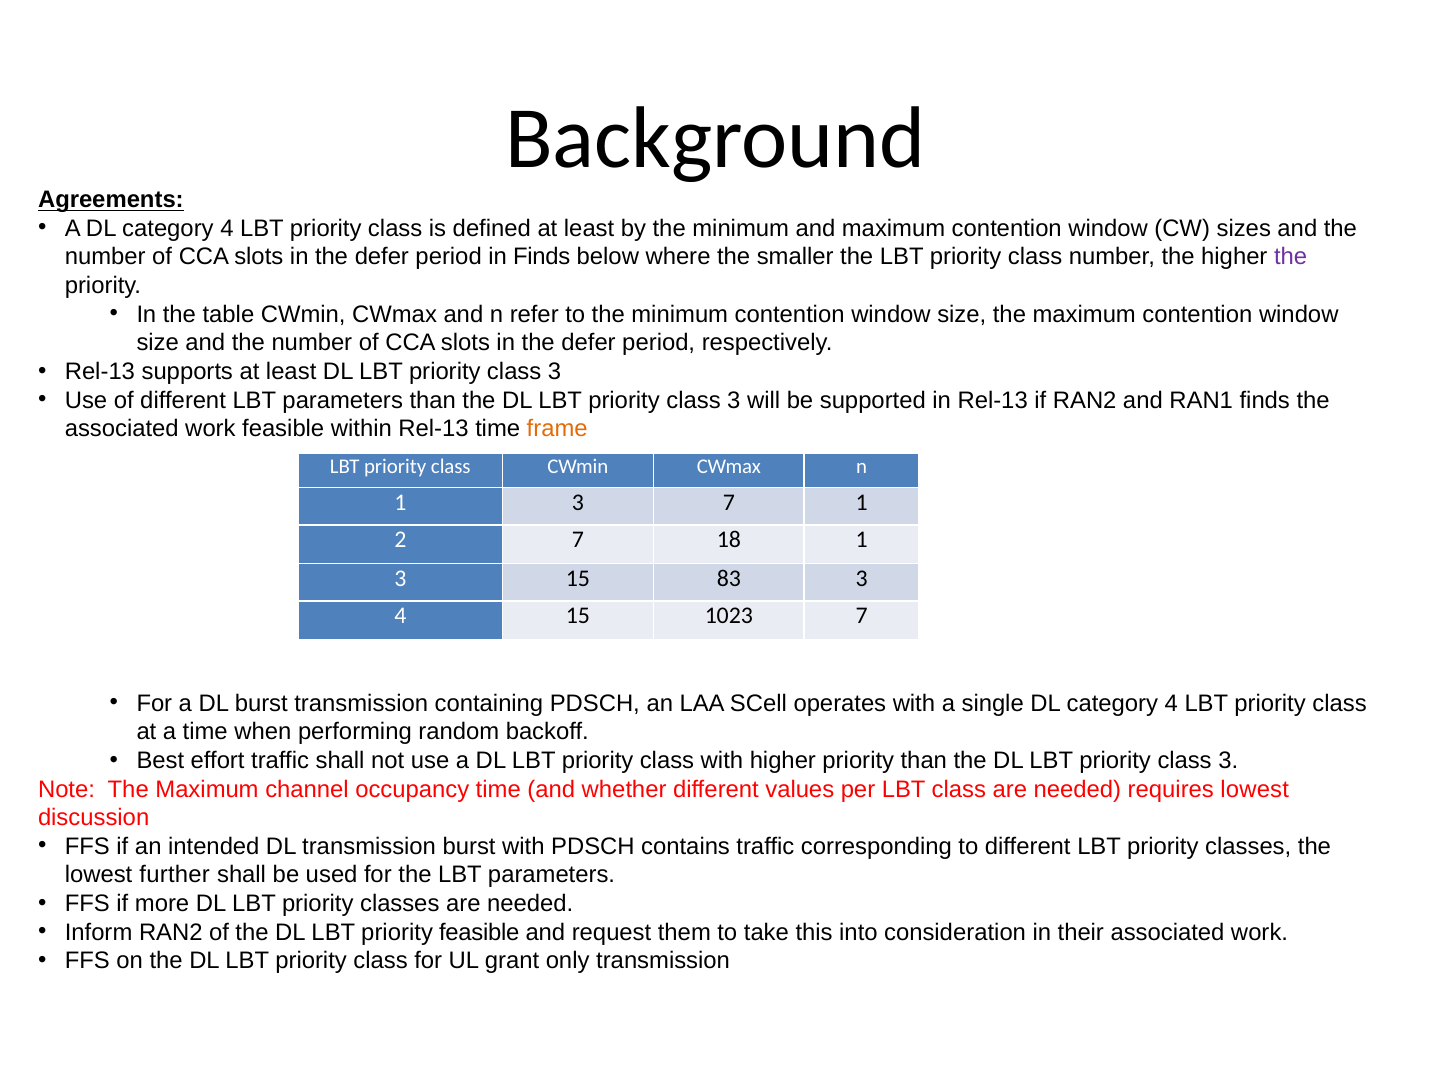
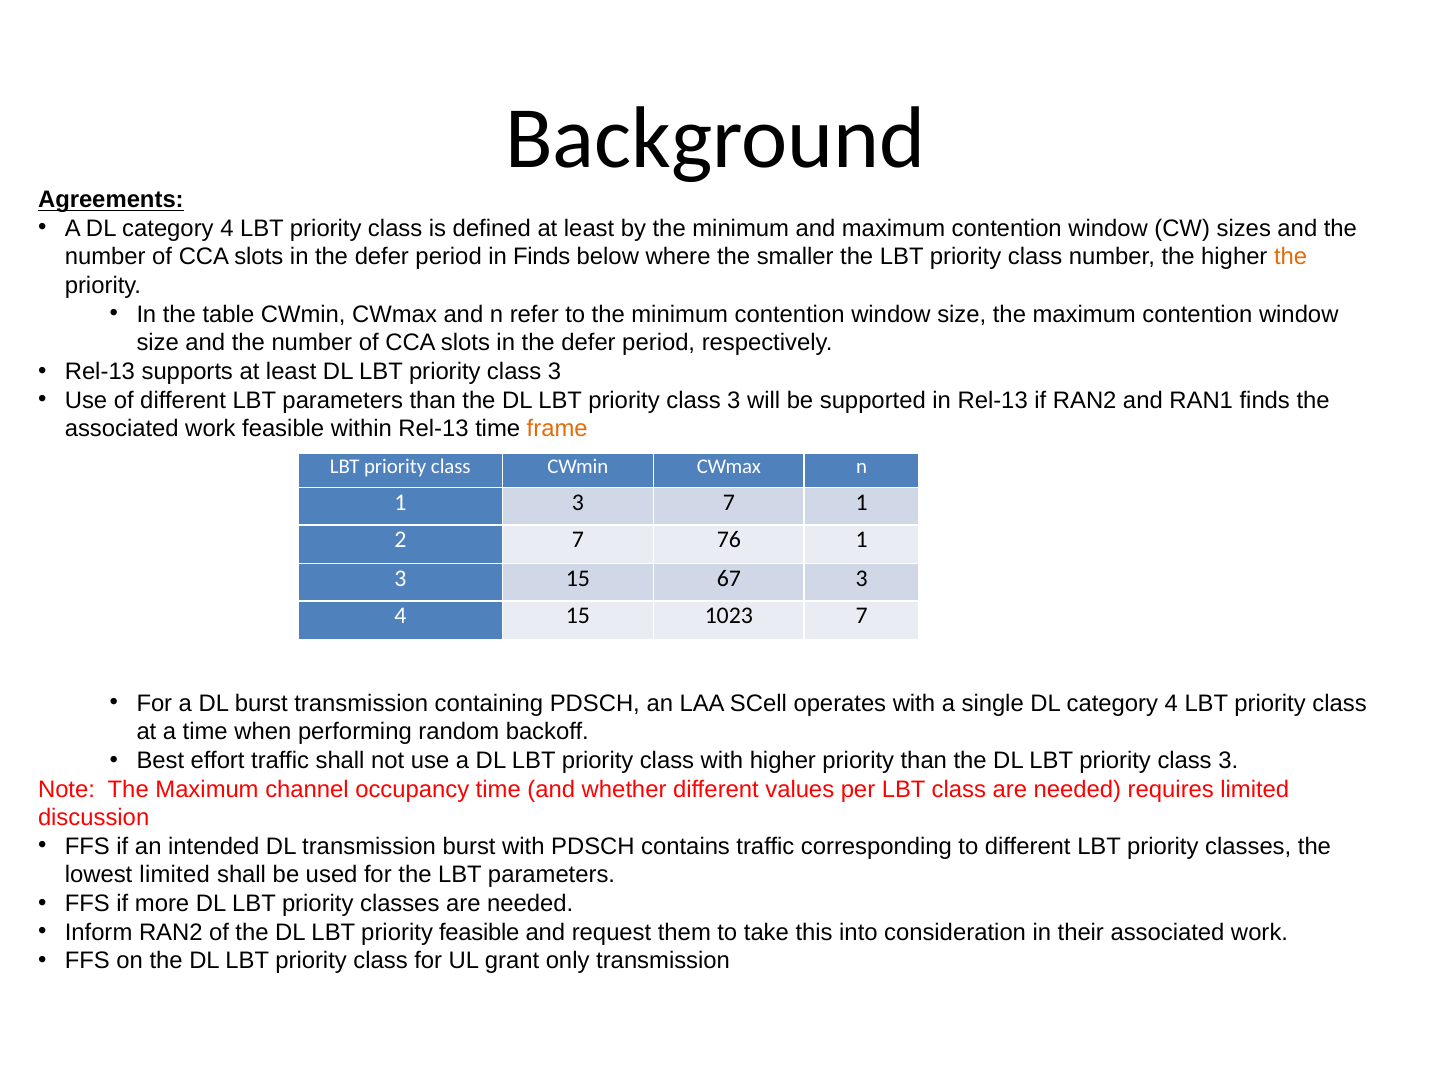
the at (1291, 257) colour: purple -> orange
18: 18 -> 76
83: 83 -> 67
requires lowest: lowest -> limited
lowest further: further -> limited
